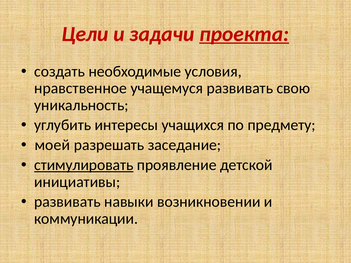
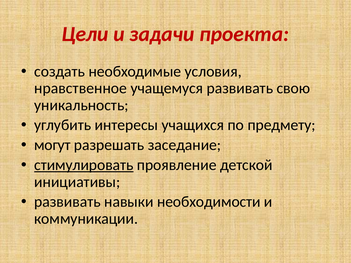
проекта underline: present -> none
моей: моей -> могут
возникновении: возникновении -> необходимости
